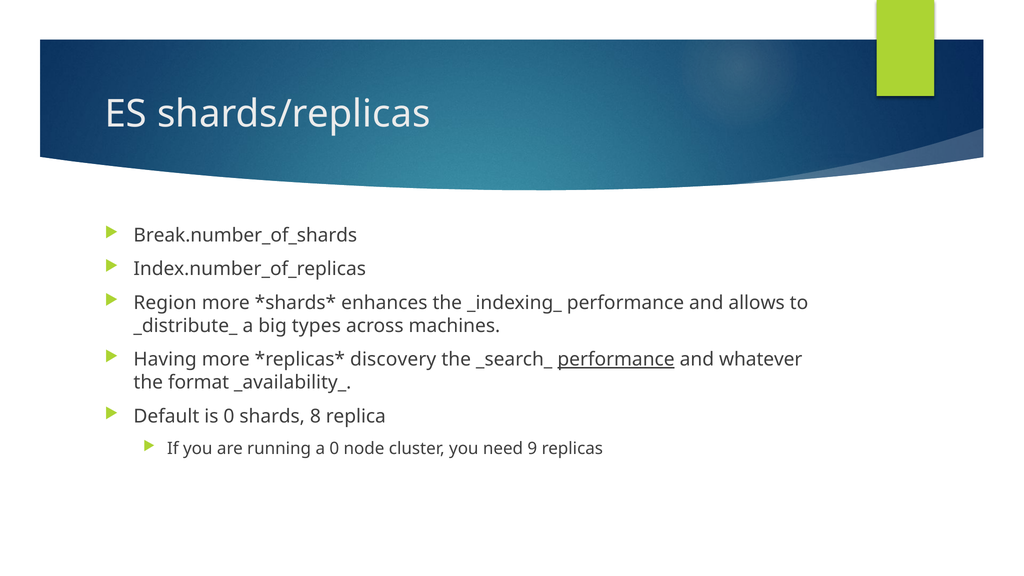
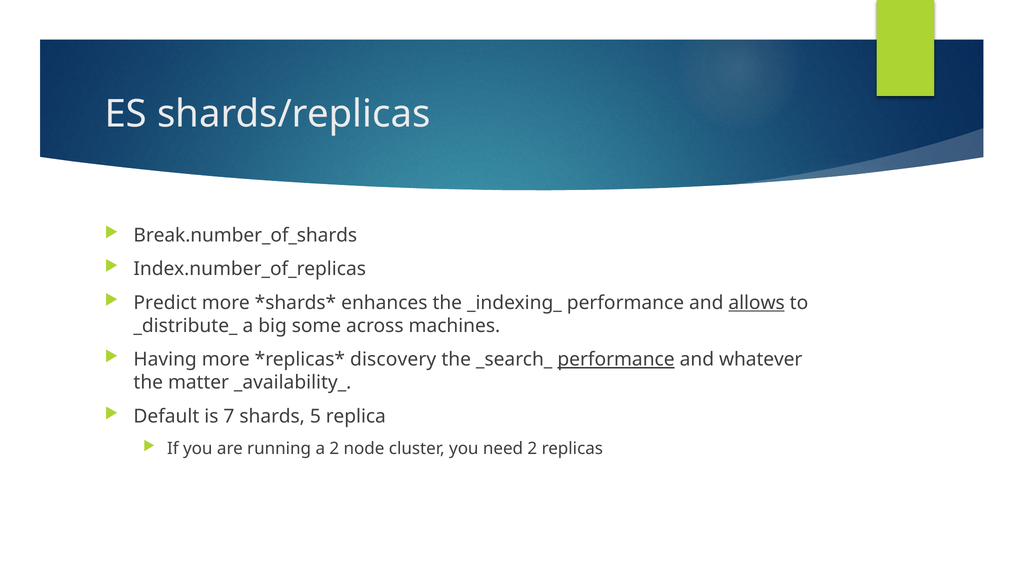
Region: Region -> Predict
allows underline: none -> present
types: types -> some
format: format -> matter
is 0: 0 -> 7
8: 8 -> 5
a 0: 0 -> 2
need 9: 9 -> 2
